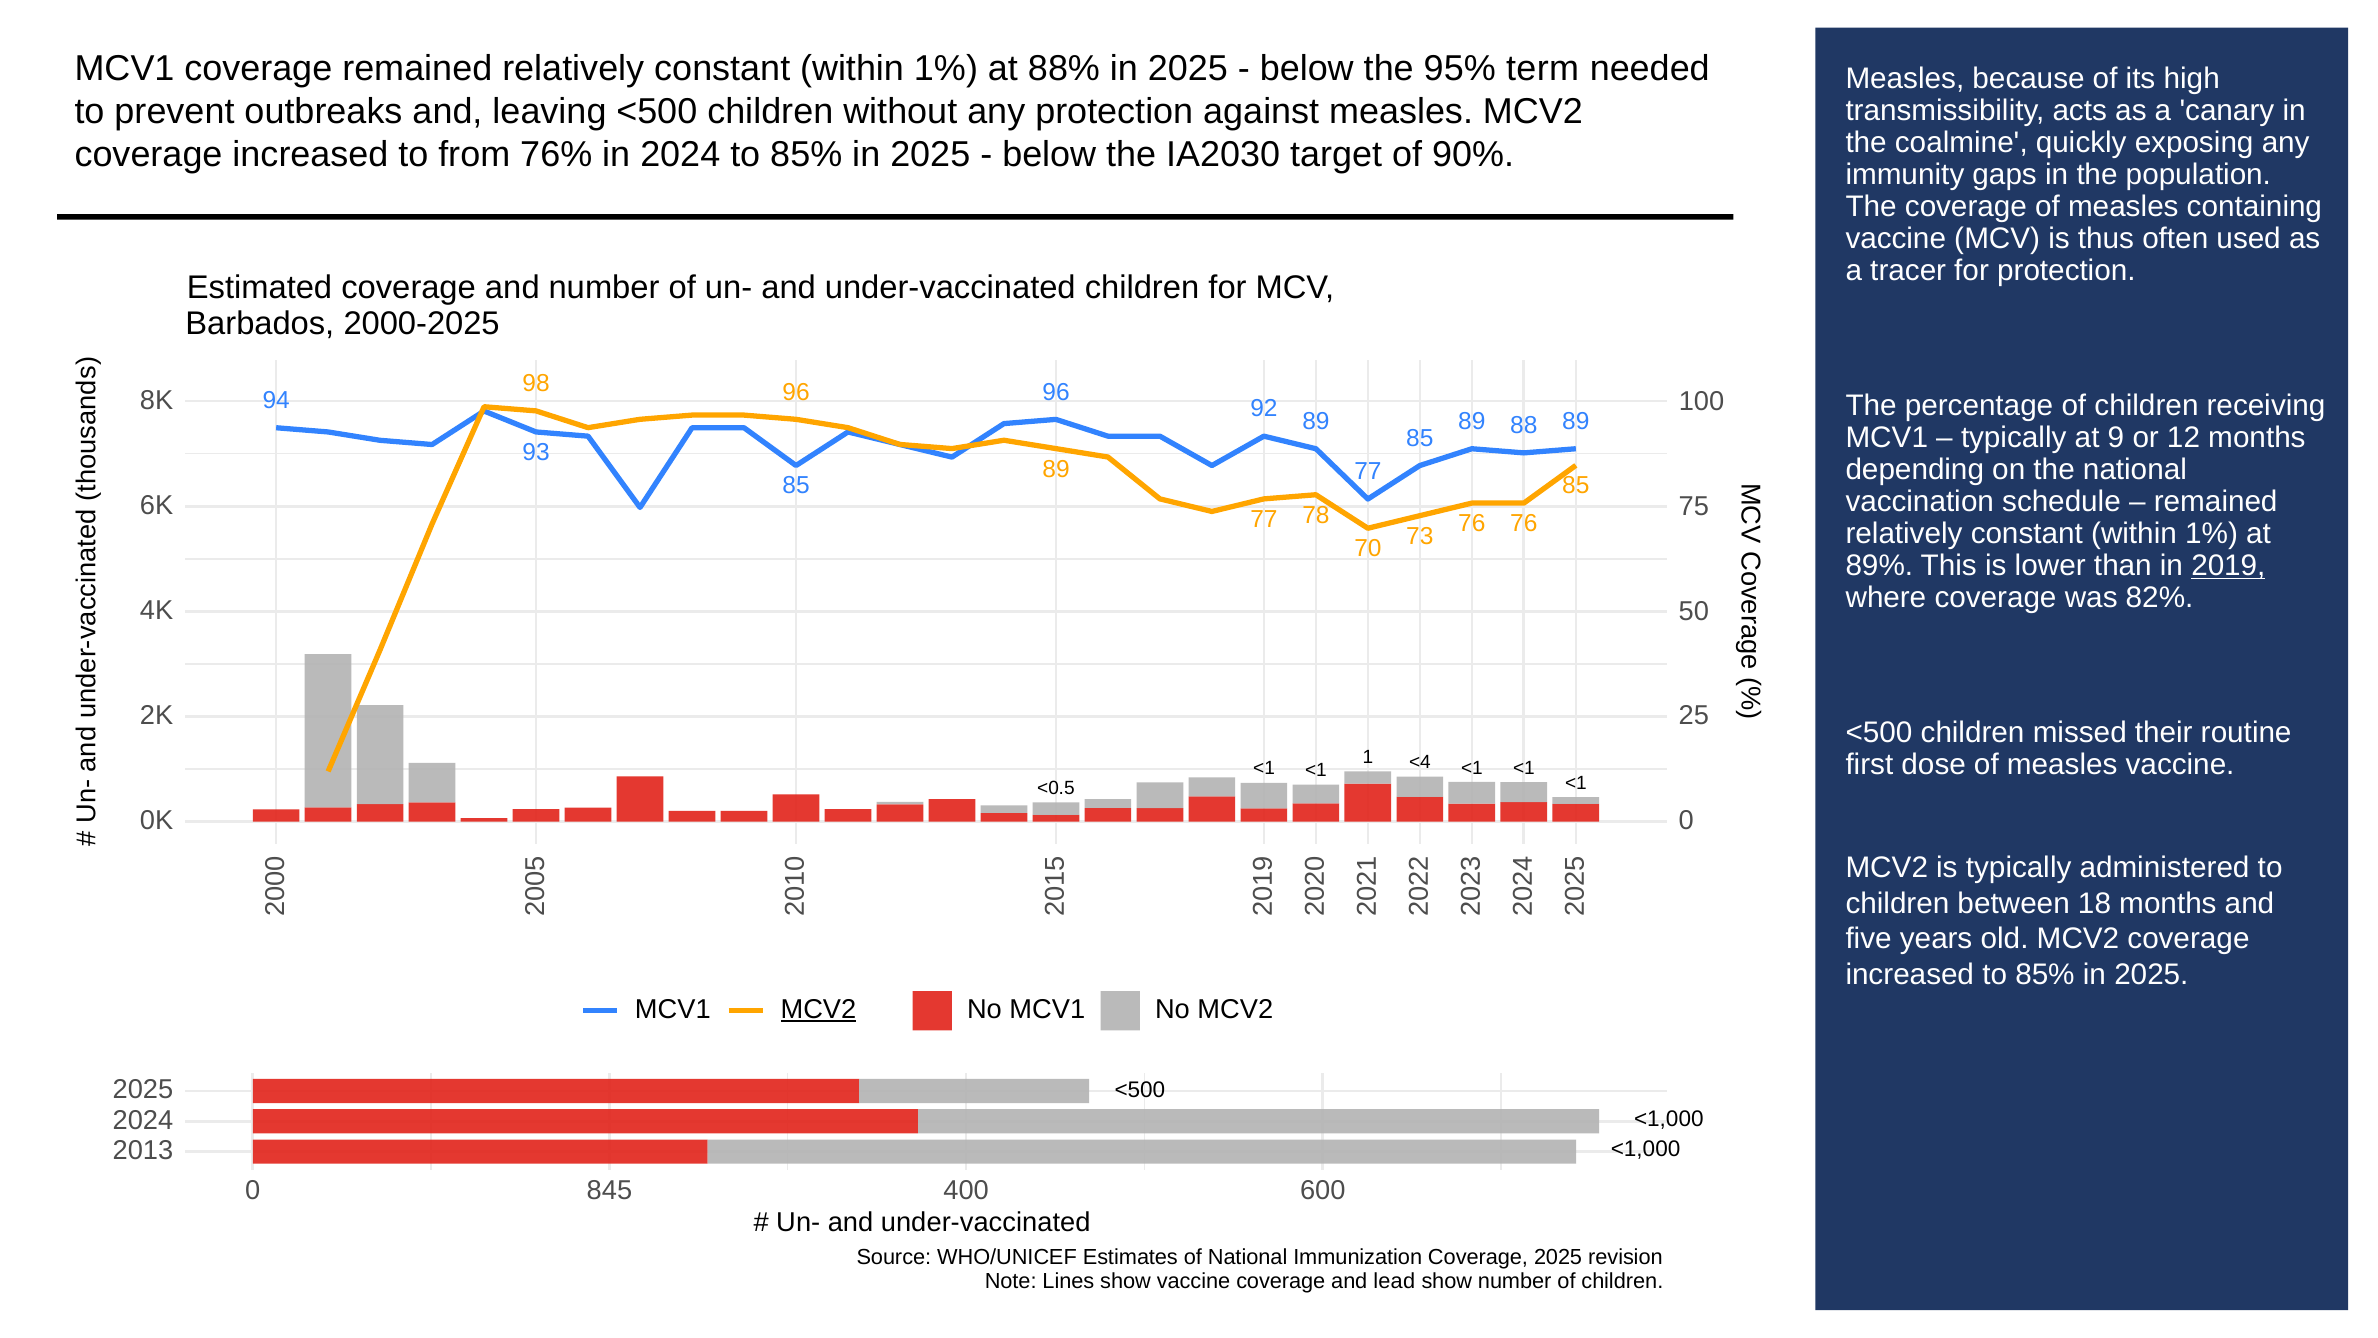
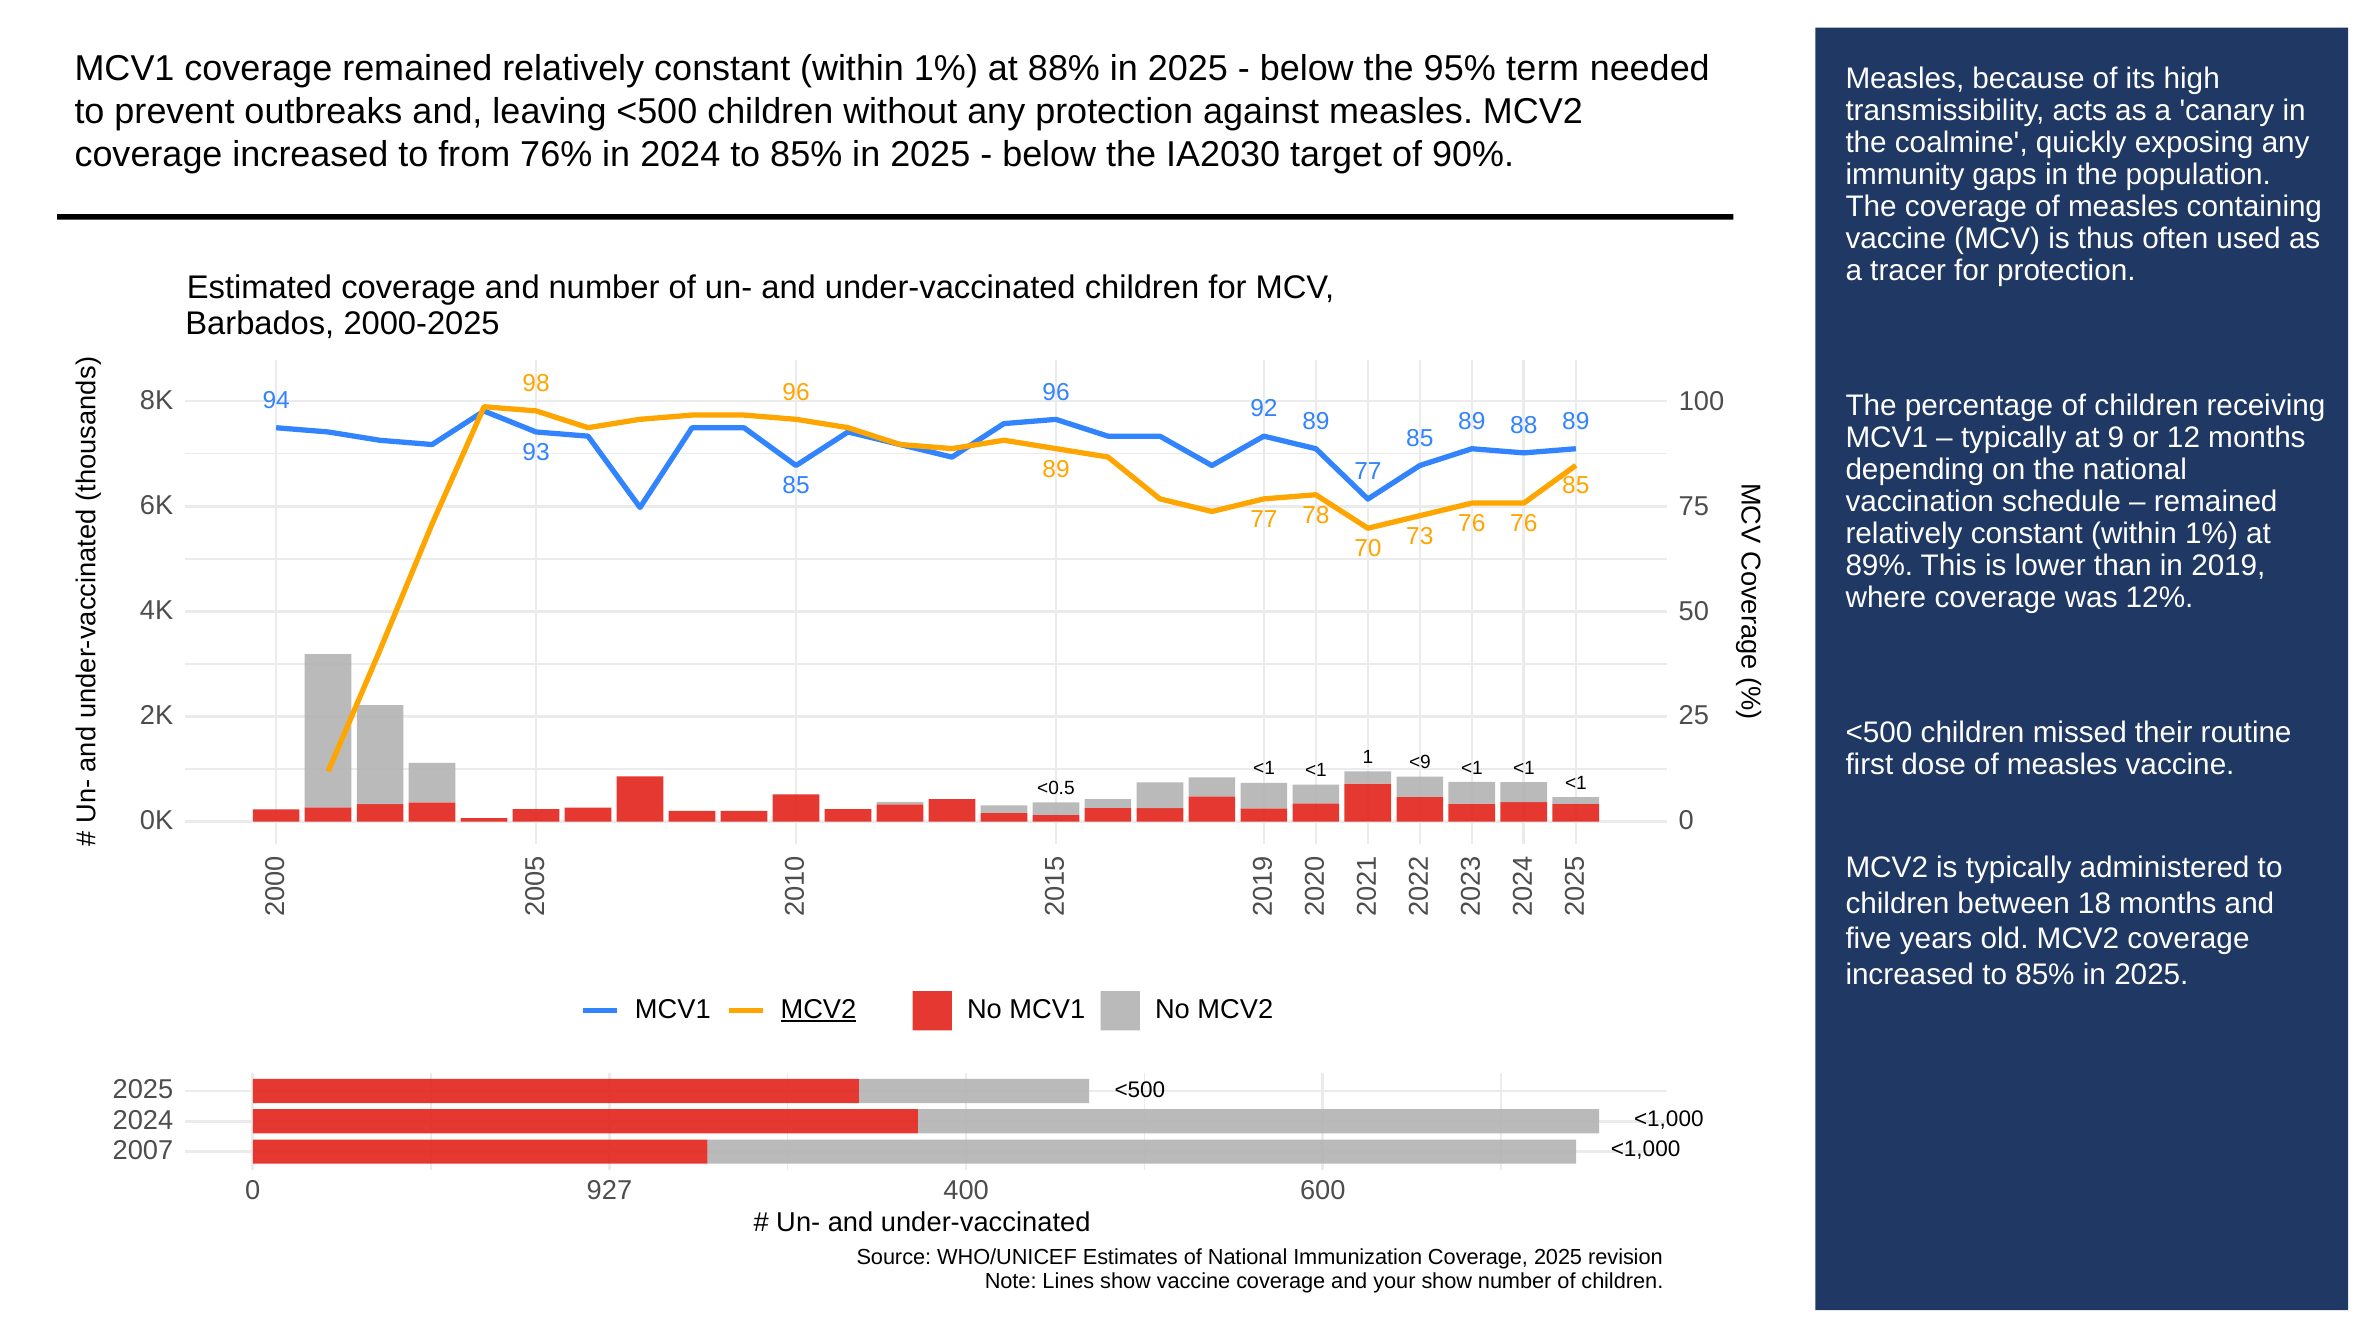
2019 underline: present -> none
82%: 82% -> 12%
<4: <4 -> <9
2013: 2013 -> 2007
845: 845 -> 927
lead: lead -> your
